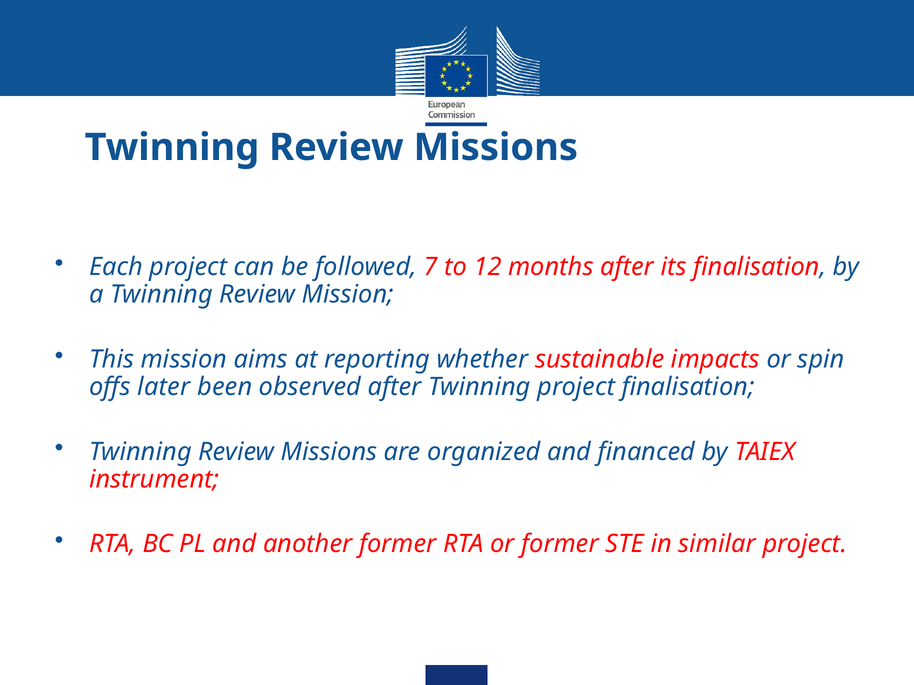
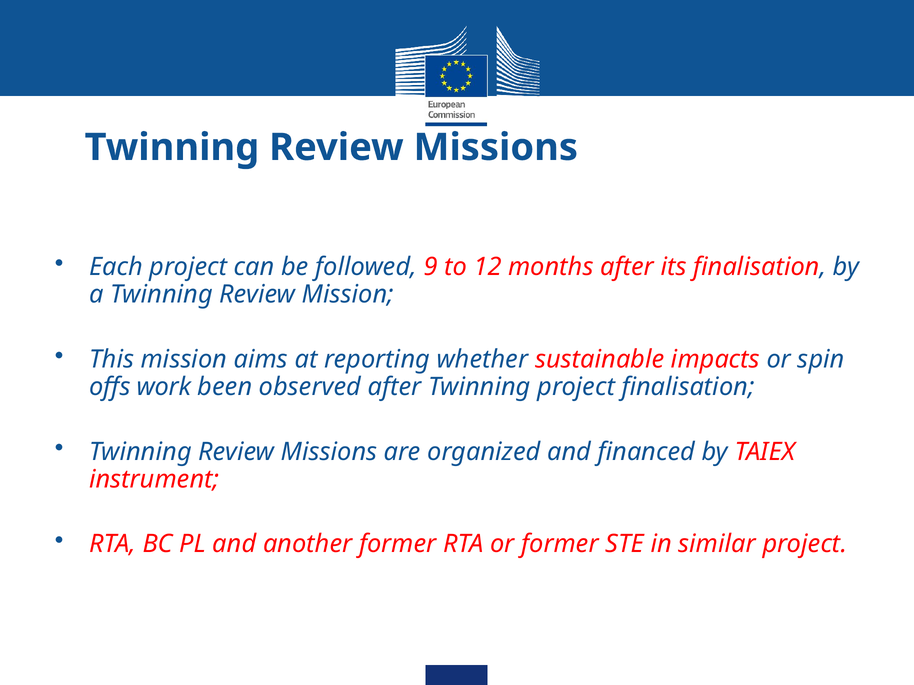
7: 7 -> 9
later: later -> work
